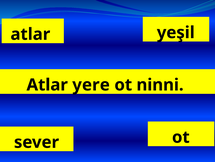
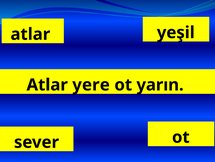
ninni: ninni -> yarın
